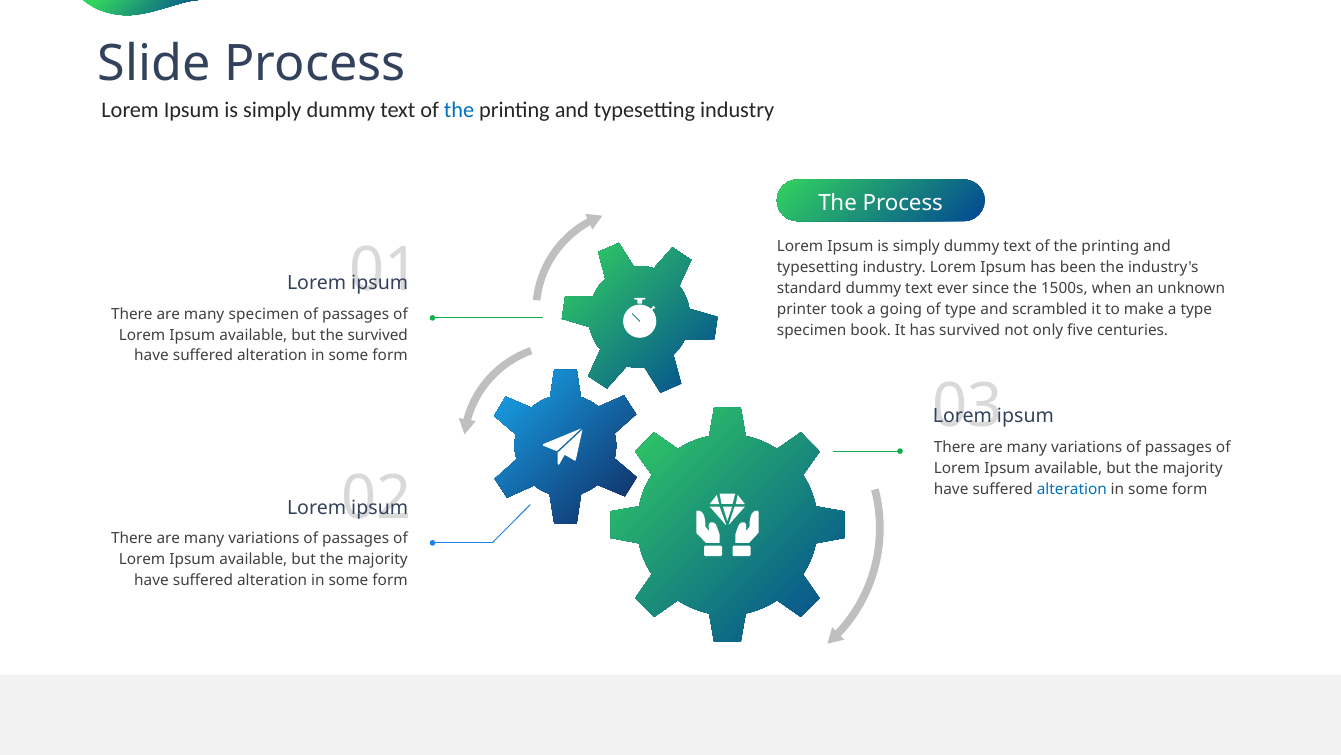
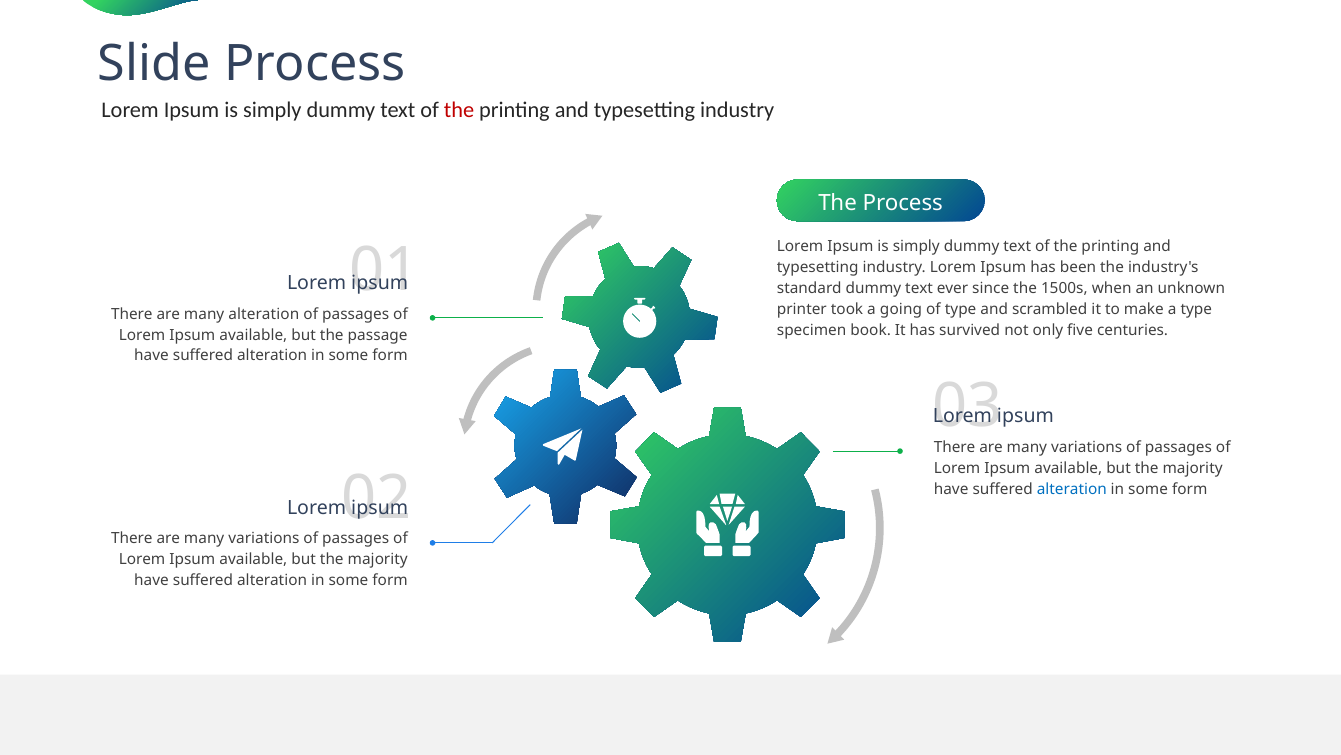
the at (459, 110) colour: blue -> red
many specimen: specimen -> alteration
the survived: survived -> passage
